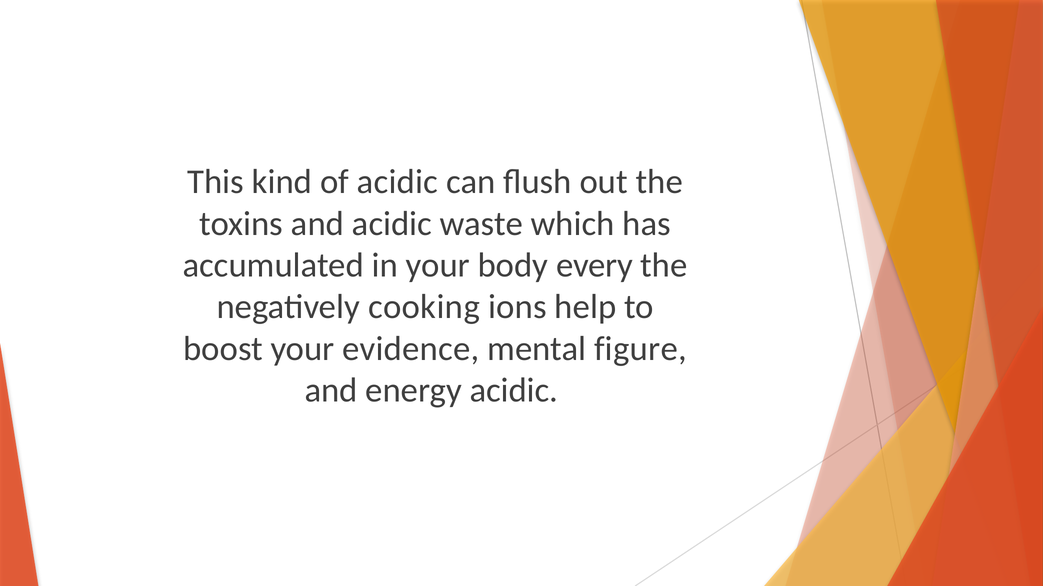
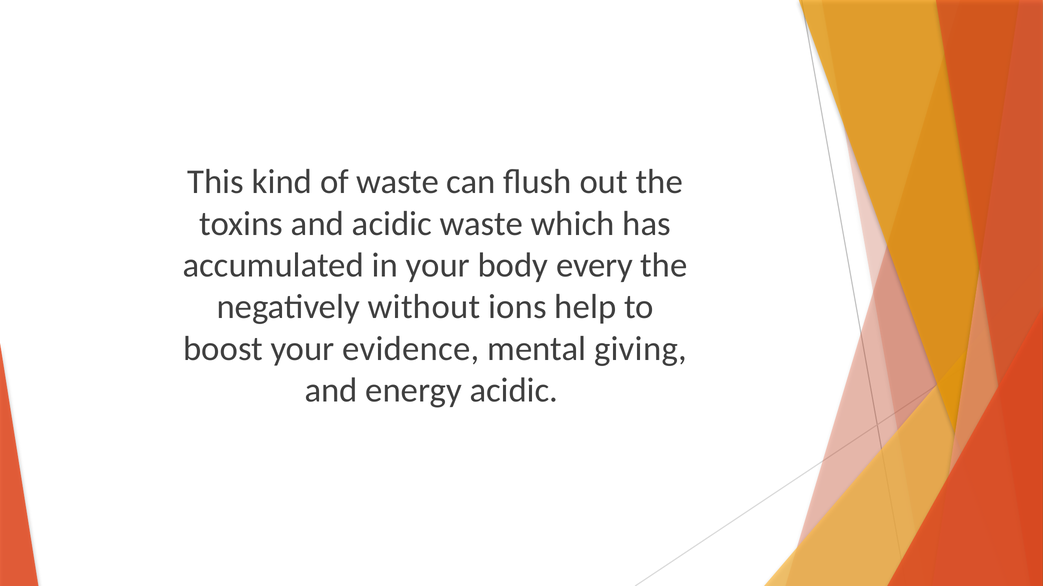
of acidic: acidic -> waste
cooking: cooking -> without
figure: figure -> giving
